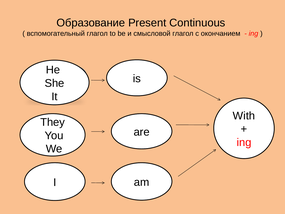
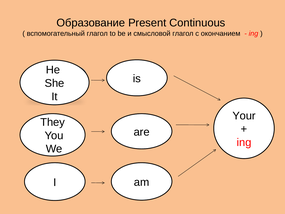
With: With -> Your
